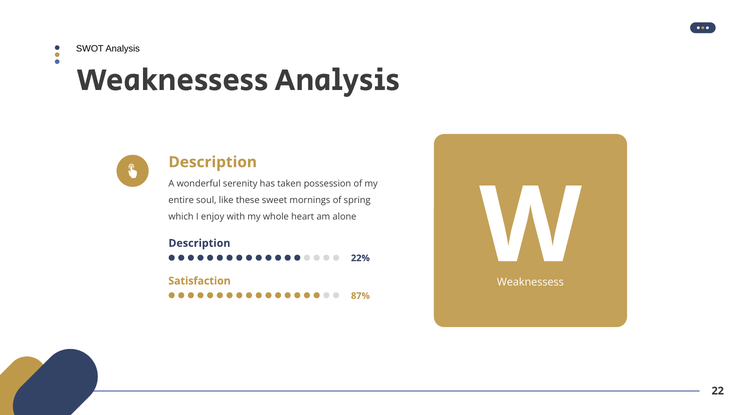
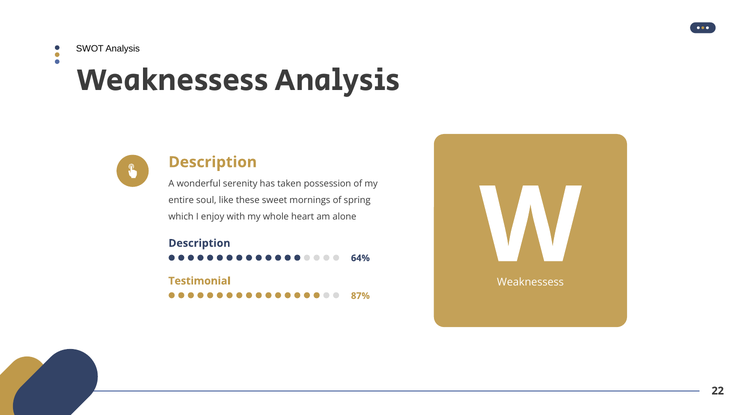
22%: 22% -> 64%
Satisfaction: Satisfaction -> Testimonial
